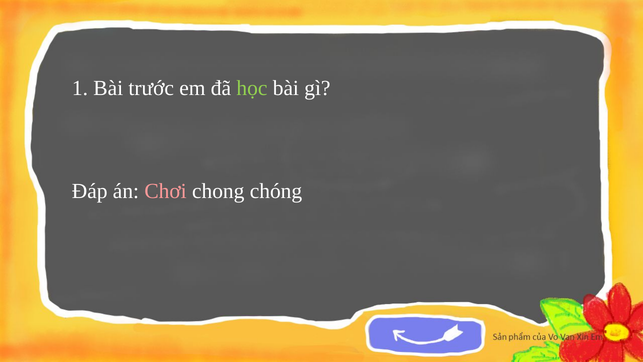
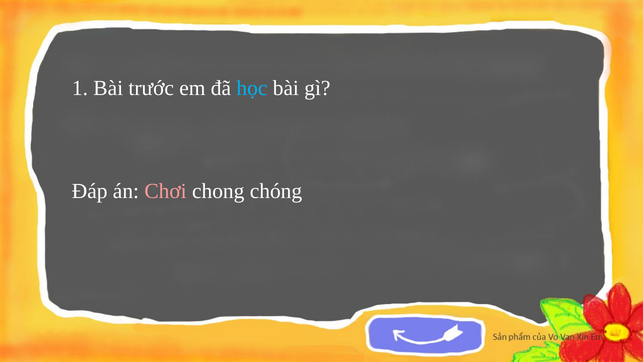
học colour: light green -> light blue
